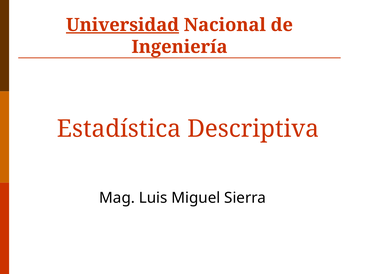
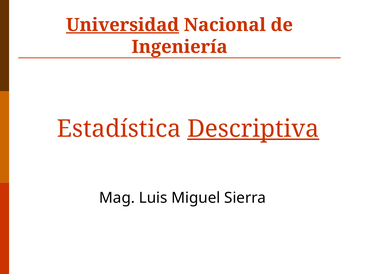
Descriptiva underline: none -> present
